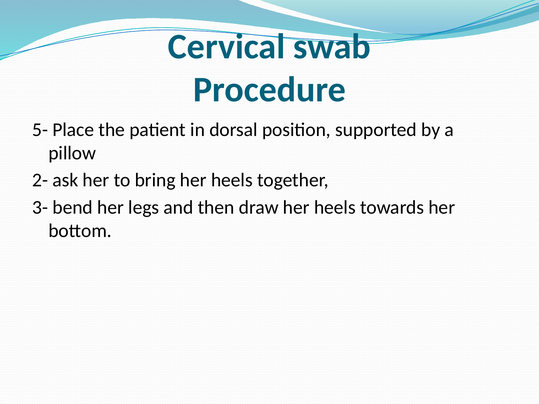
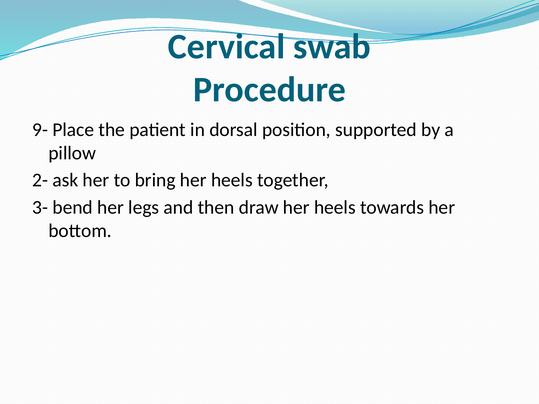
5-: 5- -> 9-
